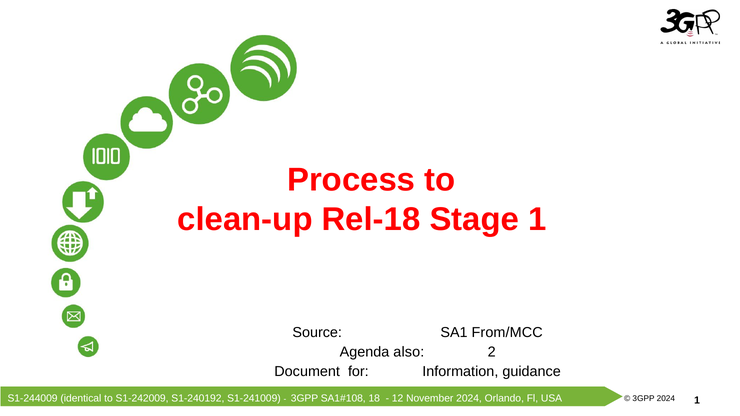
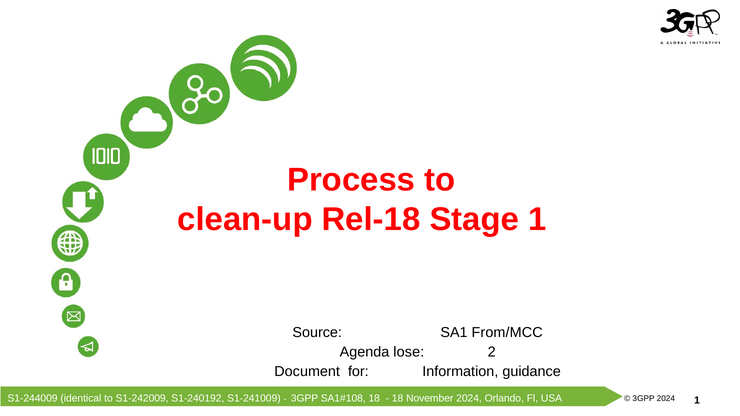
also: also -> lose
12 at (398, 399): 12 -> 18
